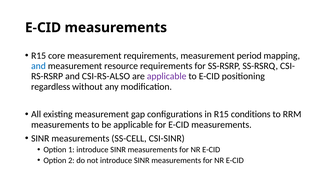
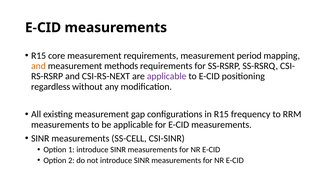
and at (38, 66) colour: blue -> orange
resource: resource -> methods
CSI-RS-ALSO: CSI-RS-ALSO -> CSI-RS-NEXT
conditions: conditions -> frequency
